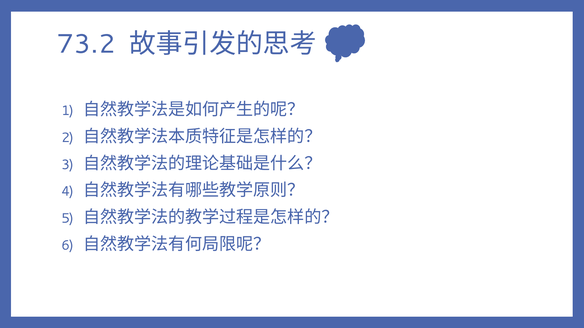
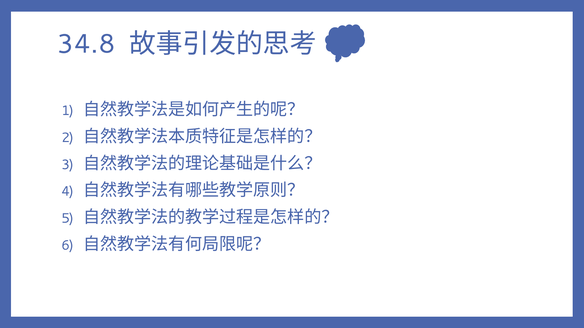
73.2: 73.2 -> 34.8
